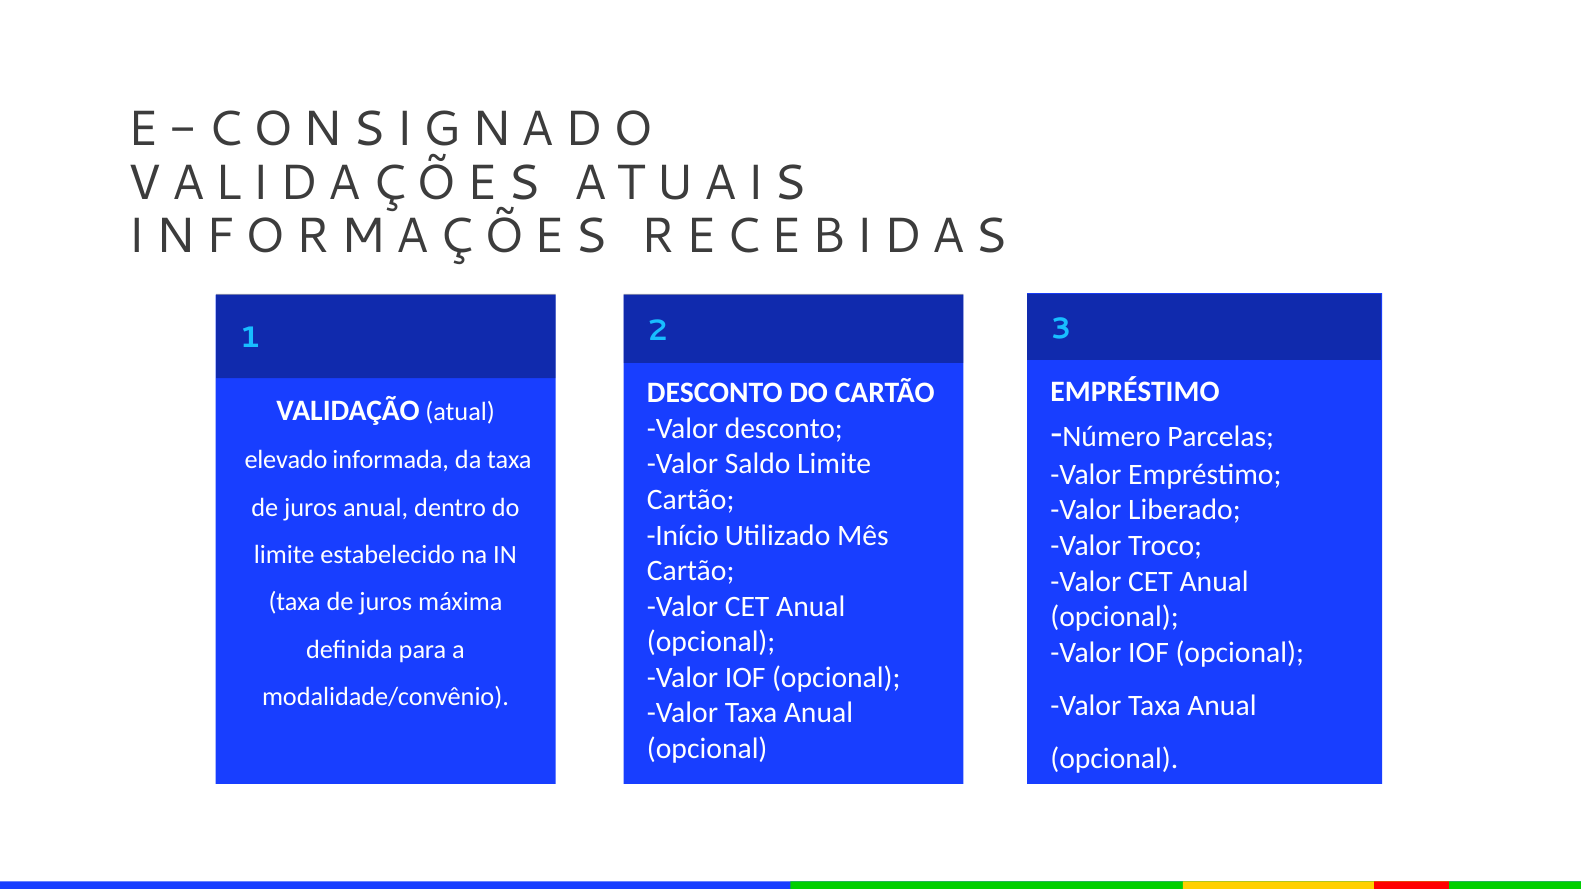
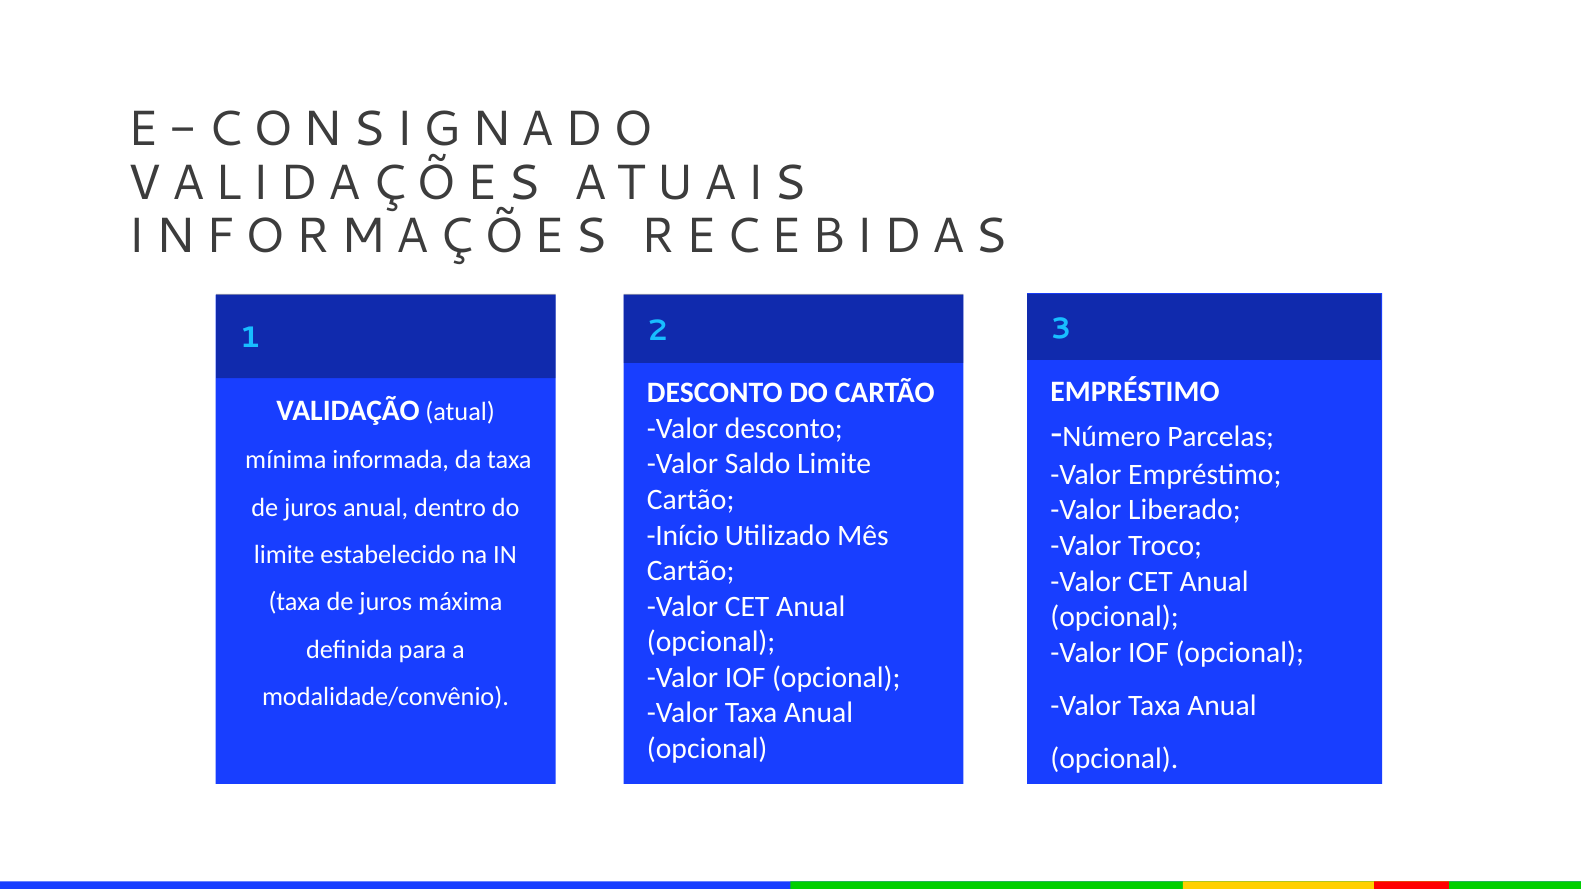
elevado: elevado -> mínima
